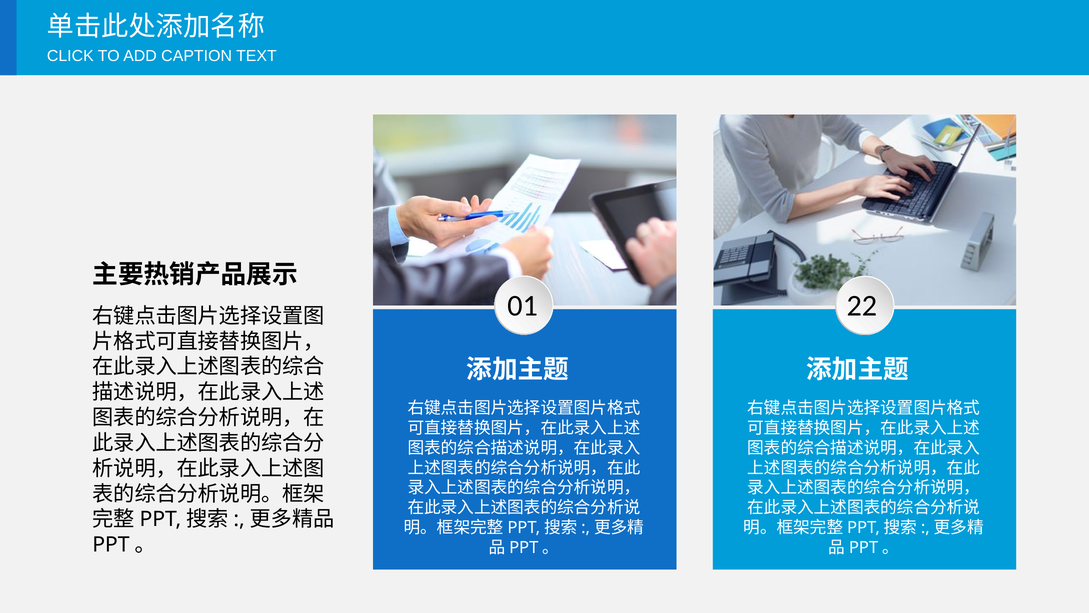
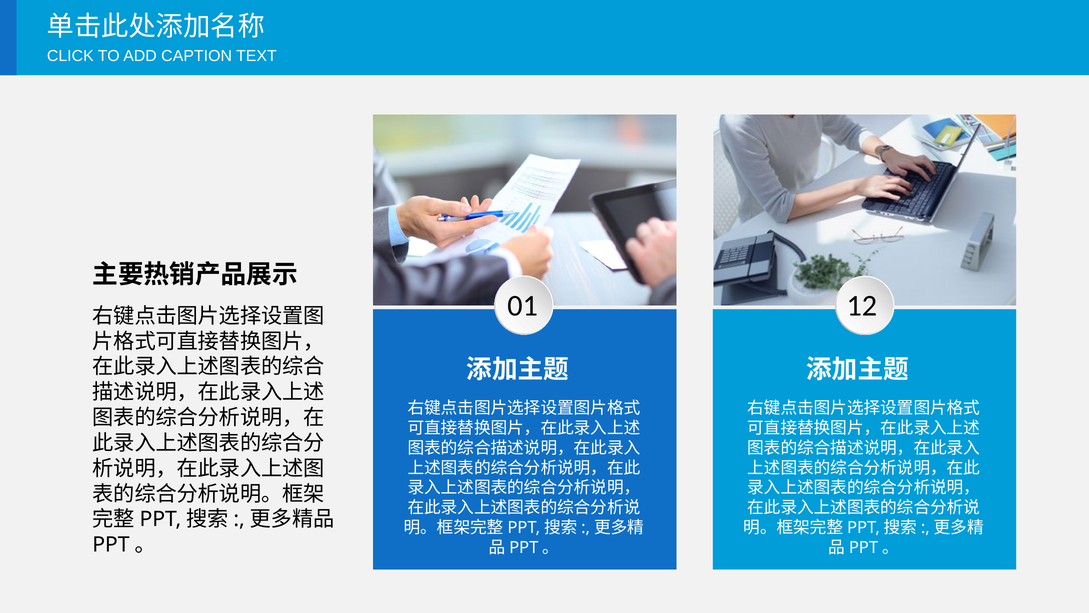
22: 22 -> 12
